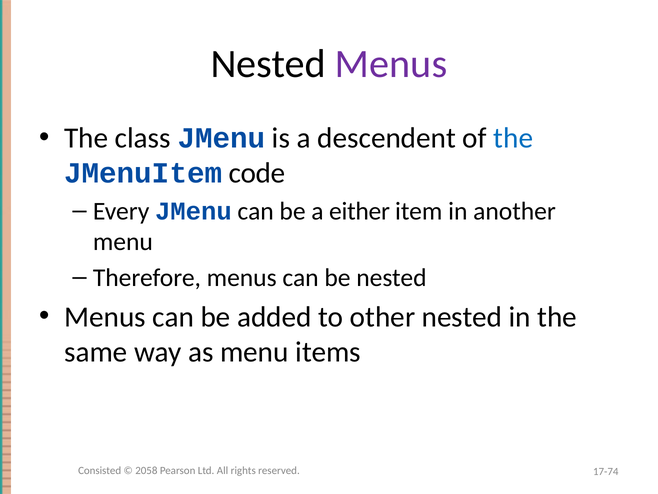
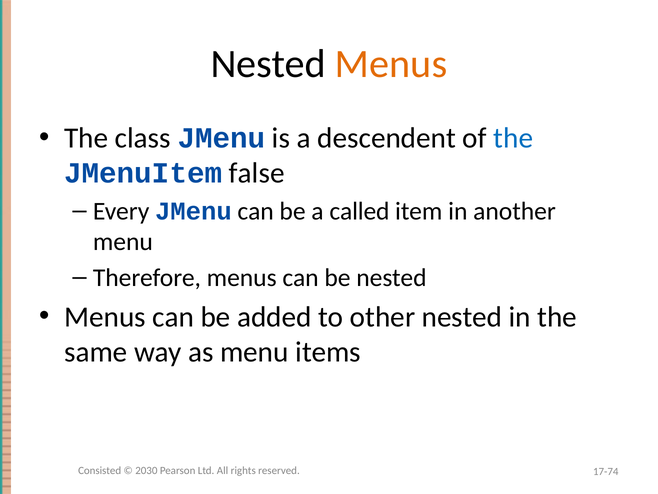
Menus at (391, 64) colour: purple -> orange
code: code -> false
either: either -> called
2058: 2058 -> 2030
